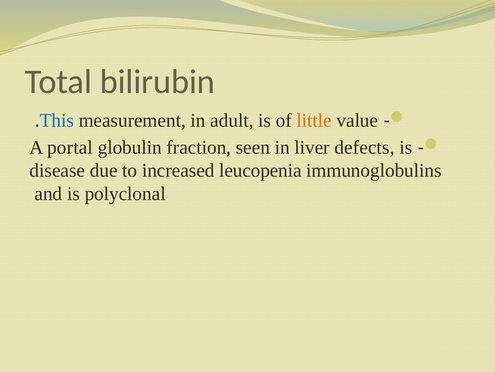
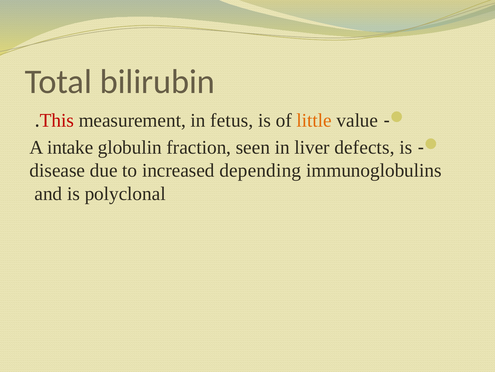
This colour: blue -> red
adult: adult -> fetus
portal: portal -> intake
leucopenia: leucopenia -> depending
